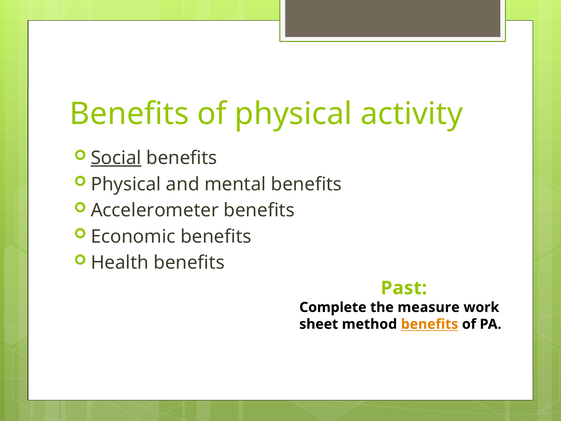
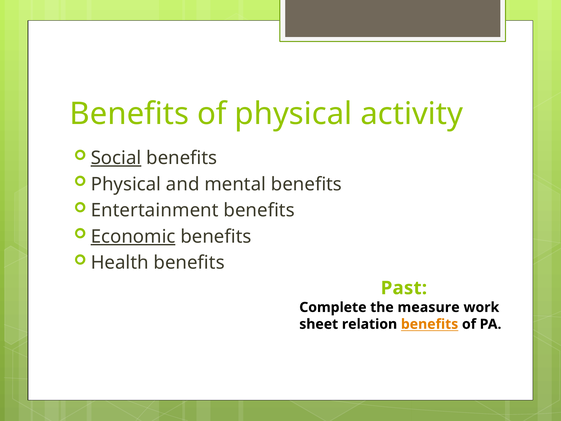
Accelerometer: Accelerometer -> Entertainment
Economic underline: none -> present
method: method -> relation
